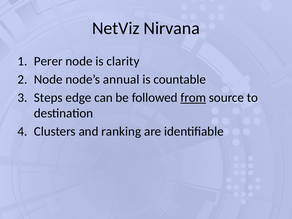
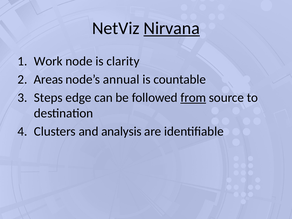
Nirvana underline: none -> present
Perer: Perer -> Work
Node at (48, 79): Node -> Areas
ranking: ranking -> analysis
